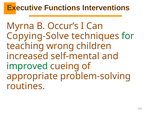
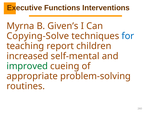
Occur’s: Occur’s -> Given’s
for colour: green -> blue
wrong: wrong -> report
